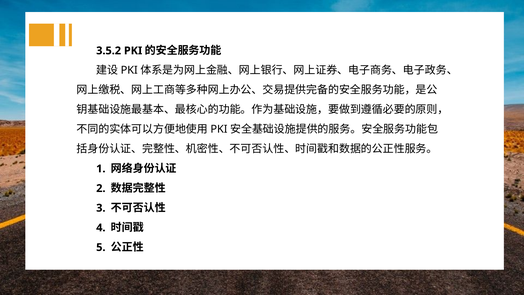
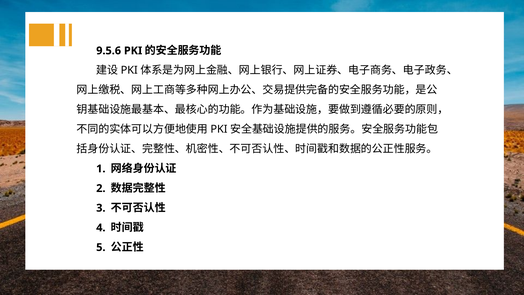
3.5.2: 3.5.2 -> 9.5.6
